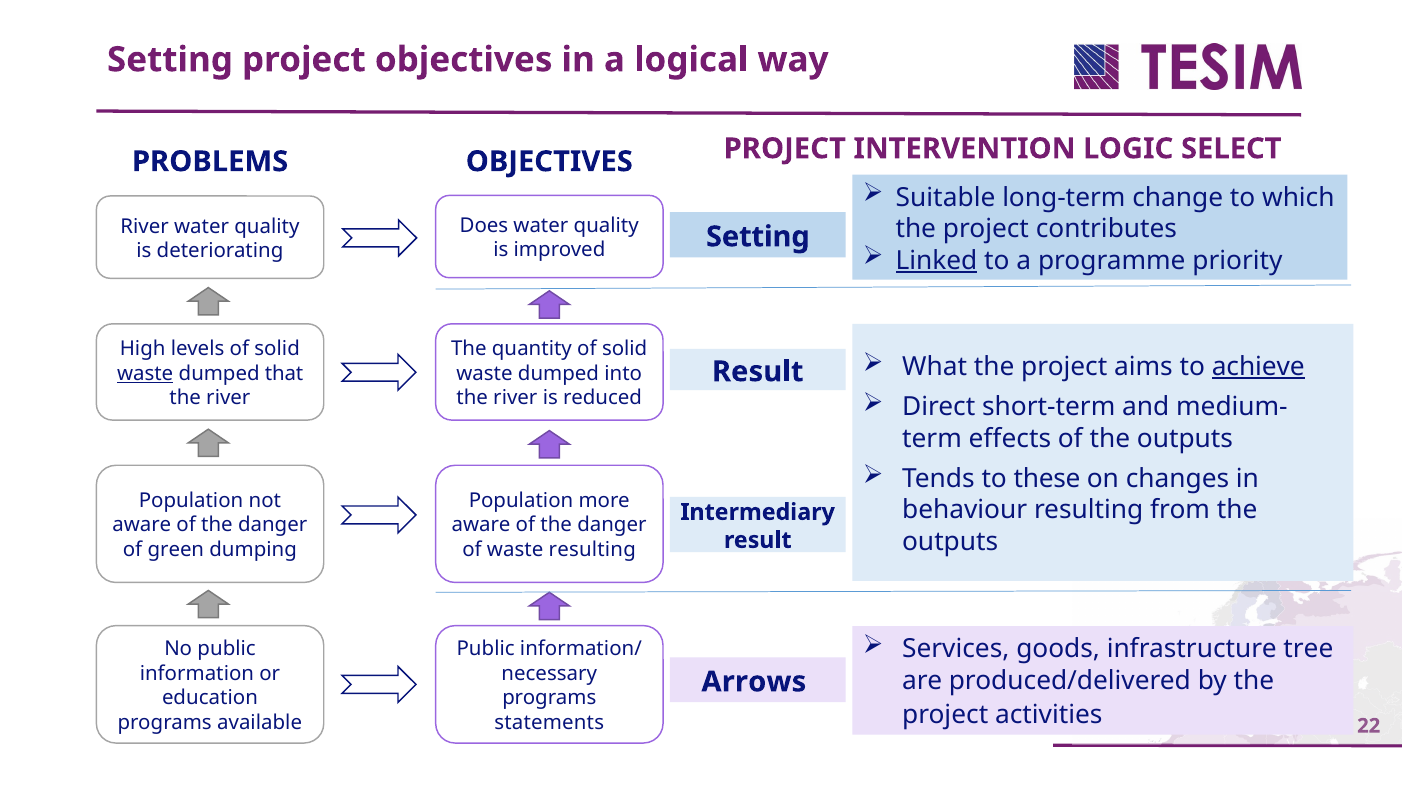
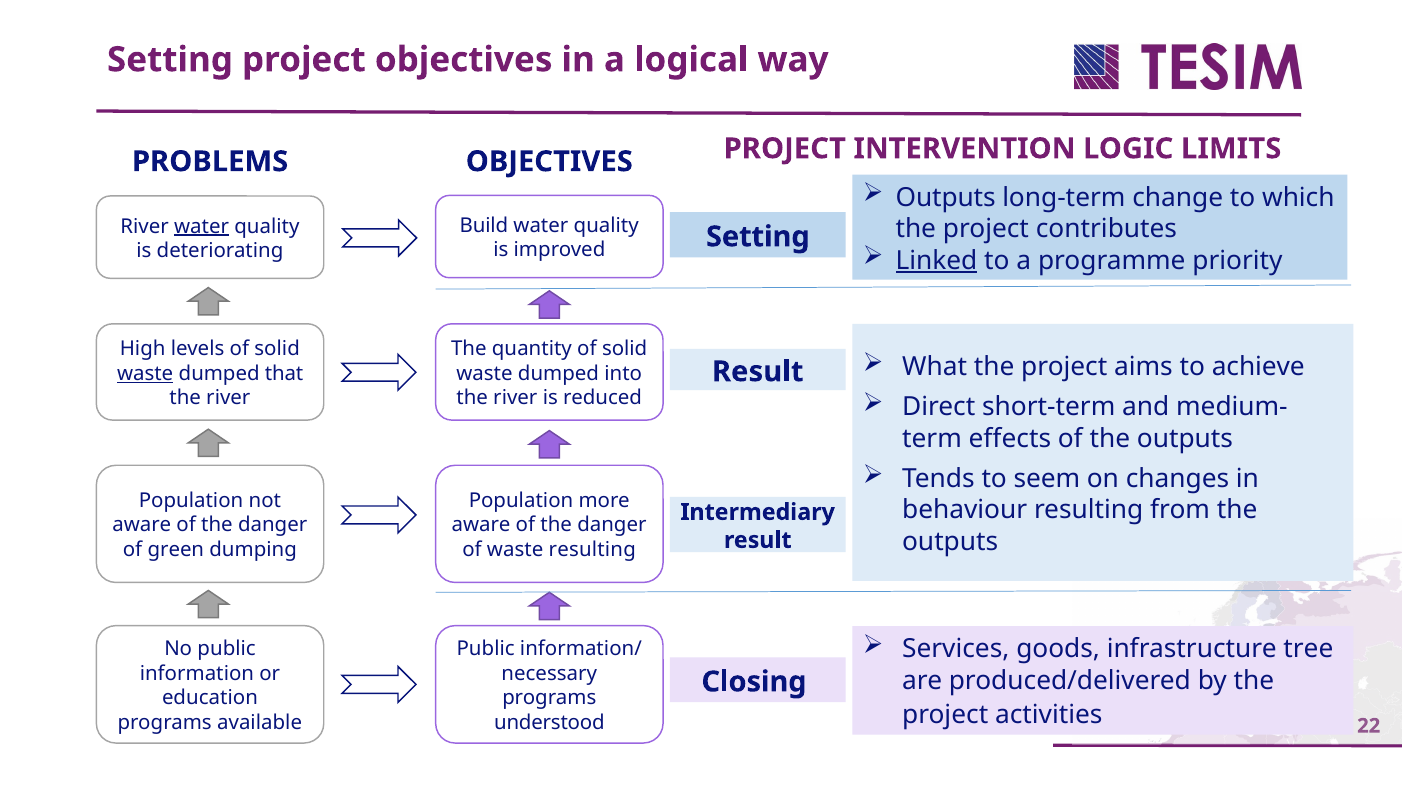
SELECT: SELECT -> LIMITS
Suitable at (946, 198): Suitable -> Outputs
Does: Does -> Build
water at (202, 226) underline: none -> present
achieve underline: present -> none
these: these -> seem
Arrows: Arrows -> Closing
statements: statements -> understood
